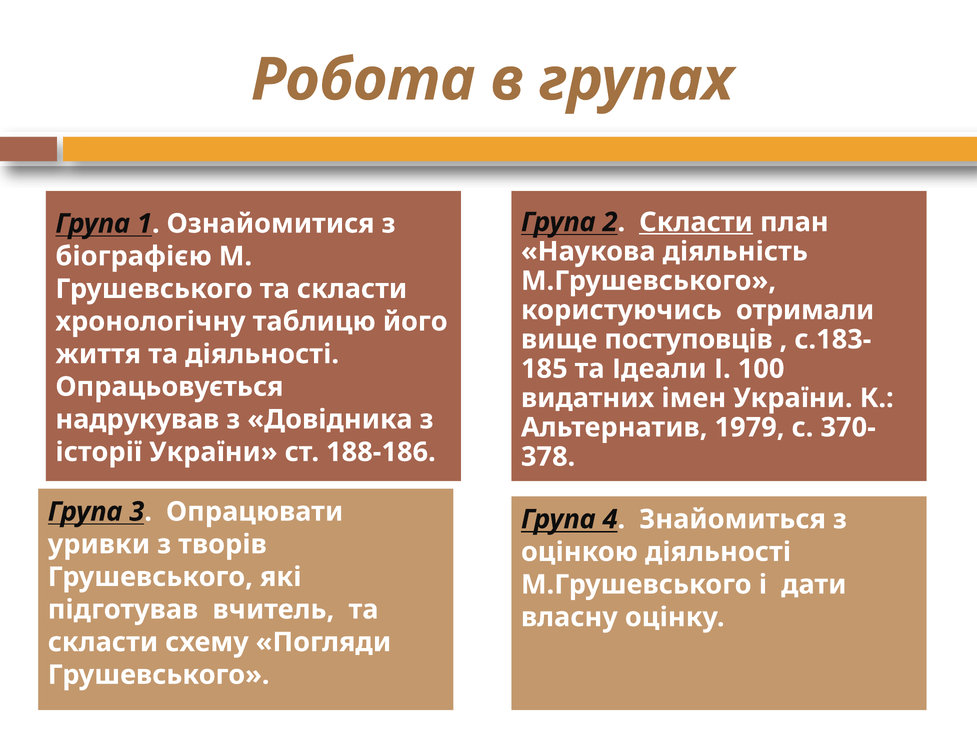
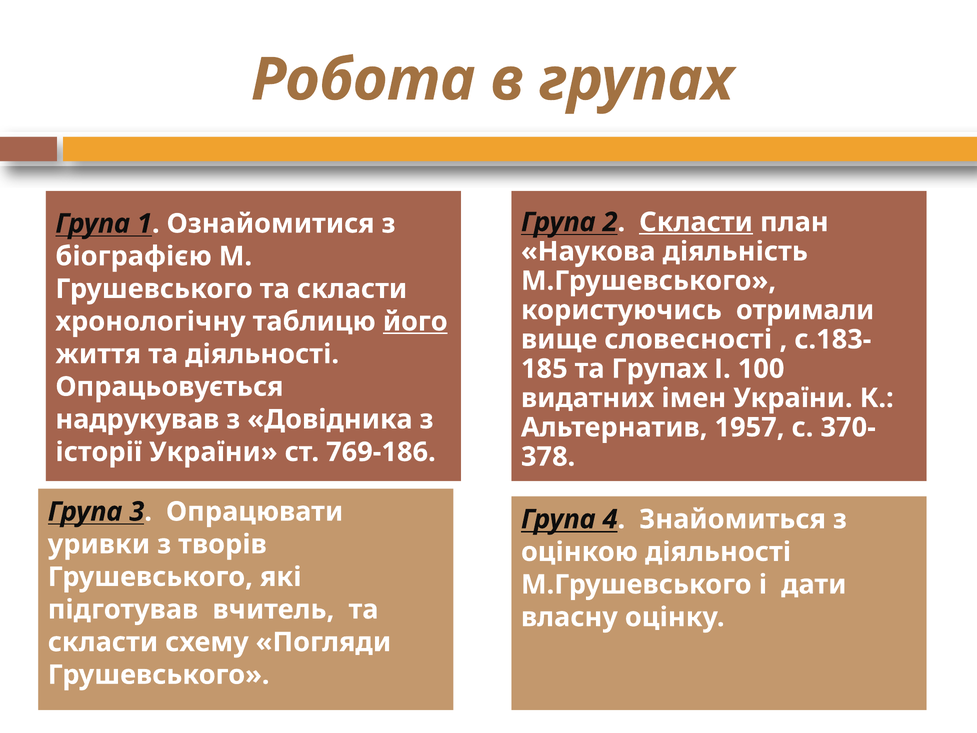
його underline: none -> present
поступовців: поступовців -> словесності
та Ідеали: Ідеали -> Групах
1979: 1979 -> 1957
188-186: 188-186 -> 769-186
